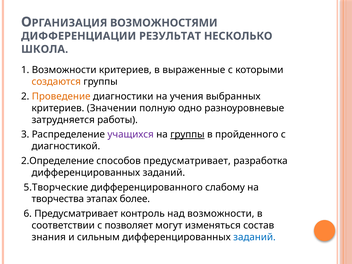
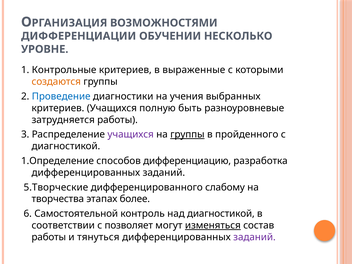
РЕЗУЛЬТАТ: РЕЗУЛЬТАТ -> ОБУЧЕНИИ
ШКОЛА: ШКОЛА -> УРОВНЕ
1 Возможности: Возможности -> Контрольные
Проведение colour: orange -> blue
критериев Значении: Значении -> Учащихся
одно: одно -> быть
2.Определение: 2.Определение -> 1.Определение
способов предусматривает: предусматривает -> дифференциацию
6 Предусматривает: Предусматривает -> Самостоятельной
над возможности: возможности -> диагностикой
изменяться underline: none -> present
знания at (49, 237): знания -> работы
сильным: сильным -> тянуться
заданий at (254, 237) colour: blue -> purple
